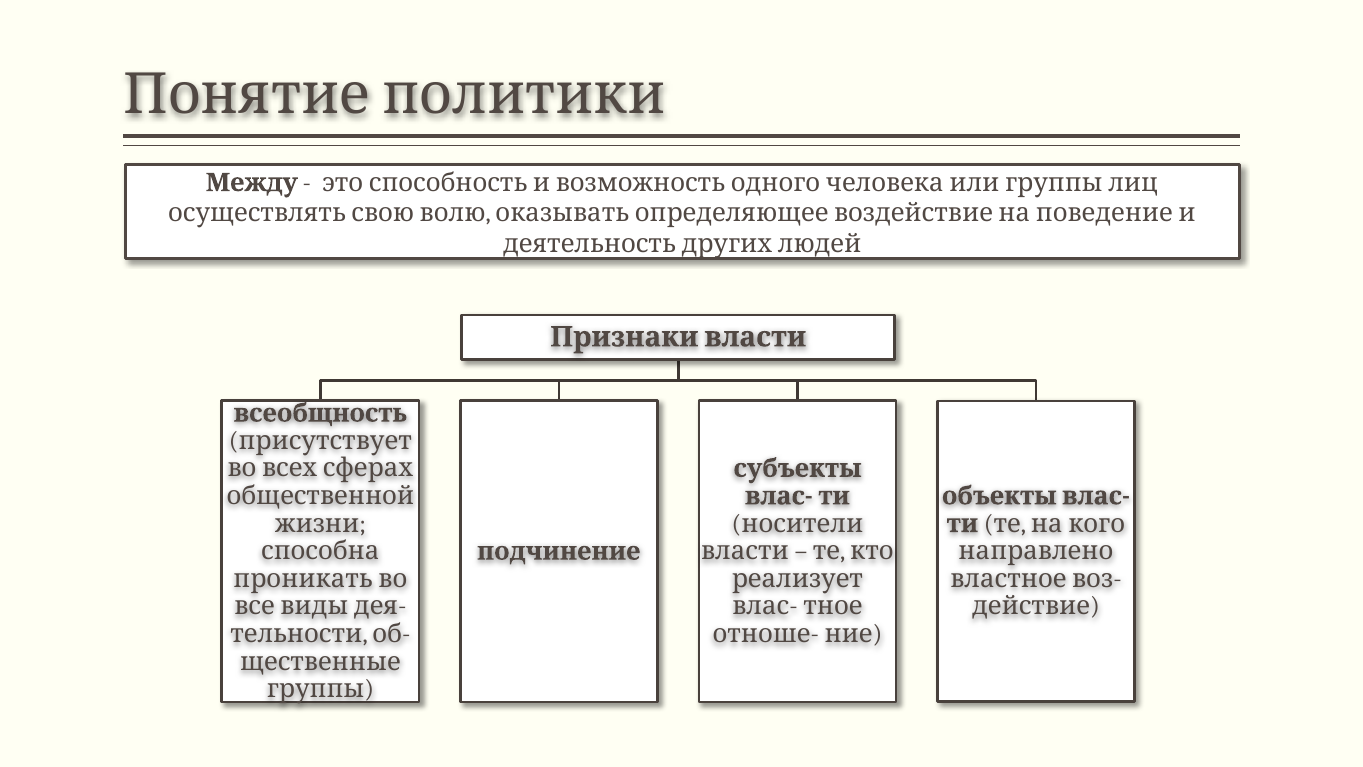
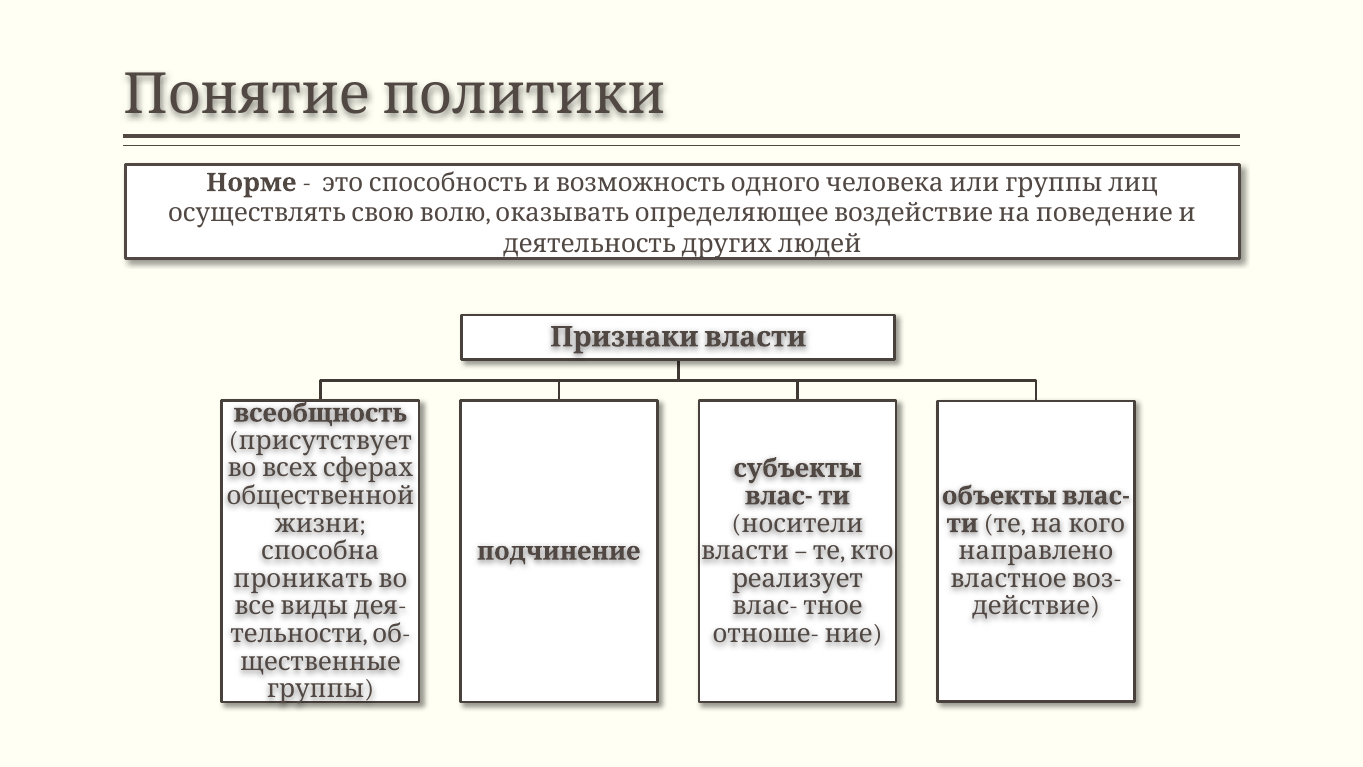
Между: Между -> Норме
